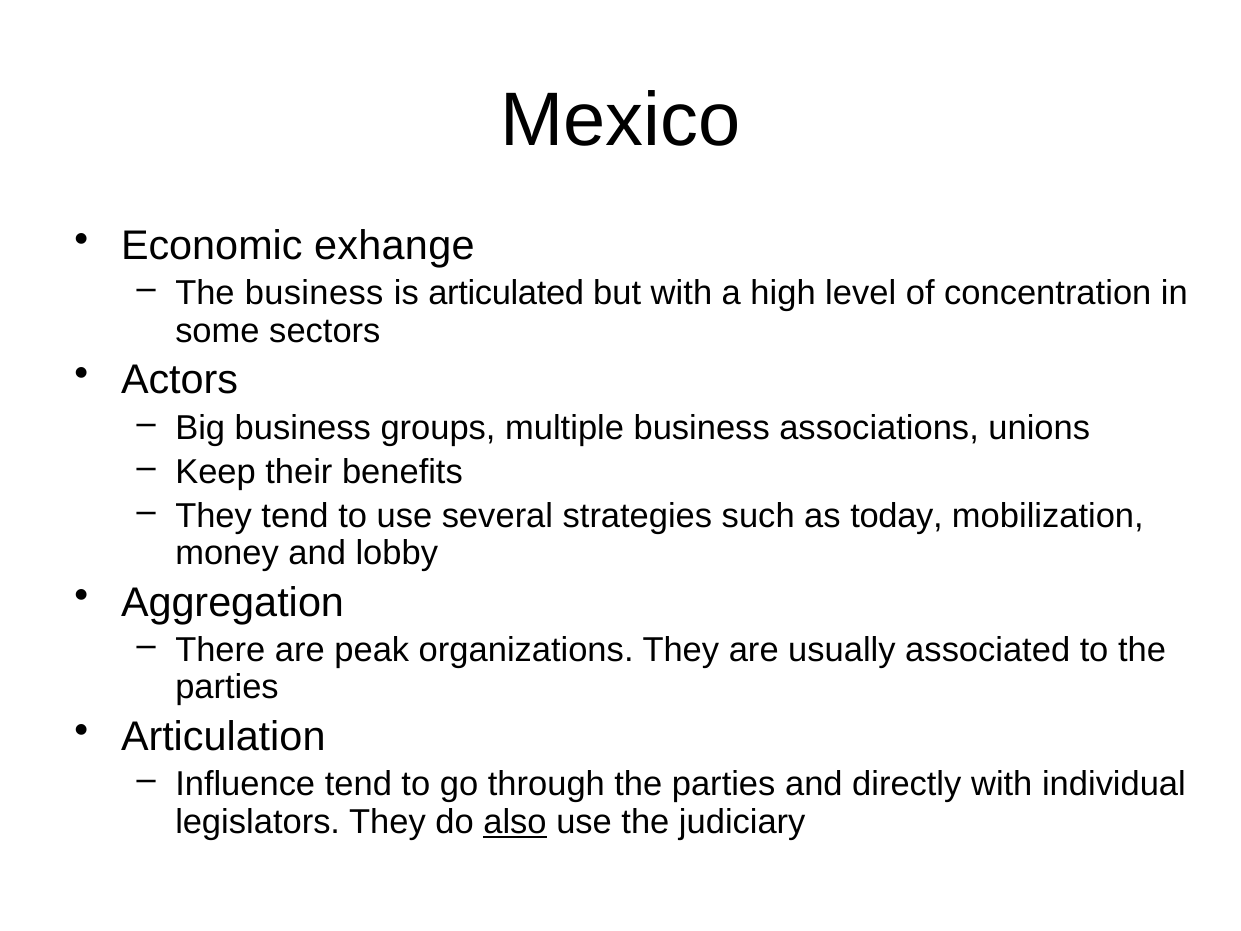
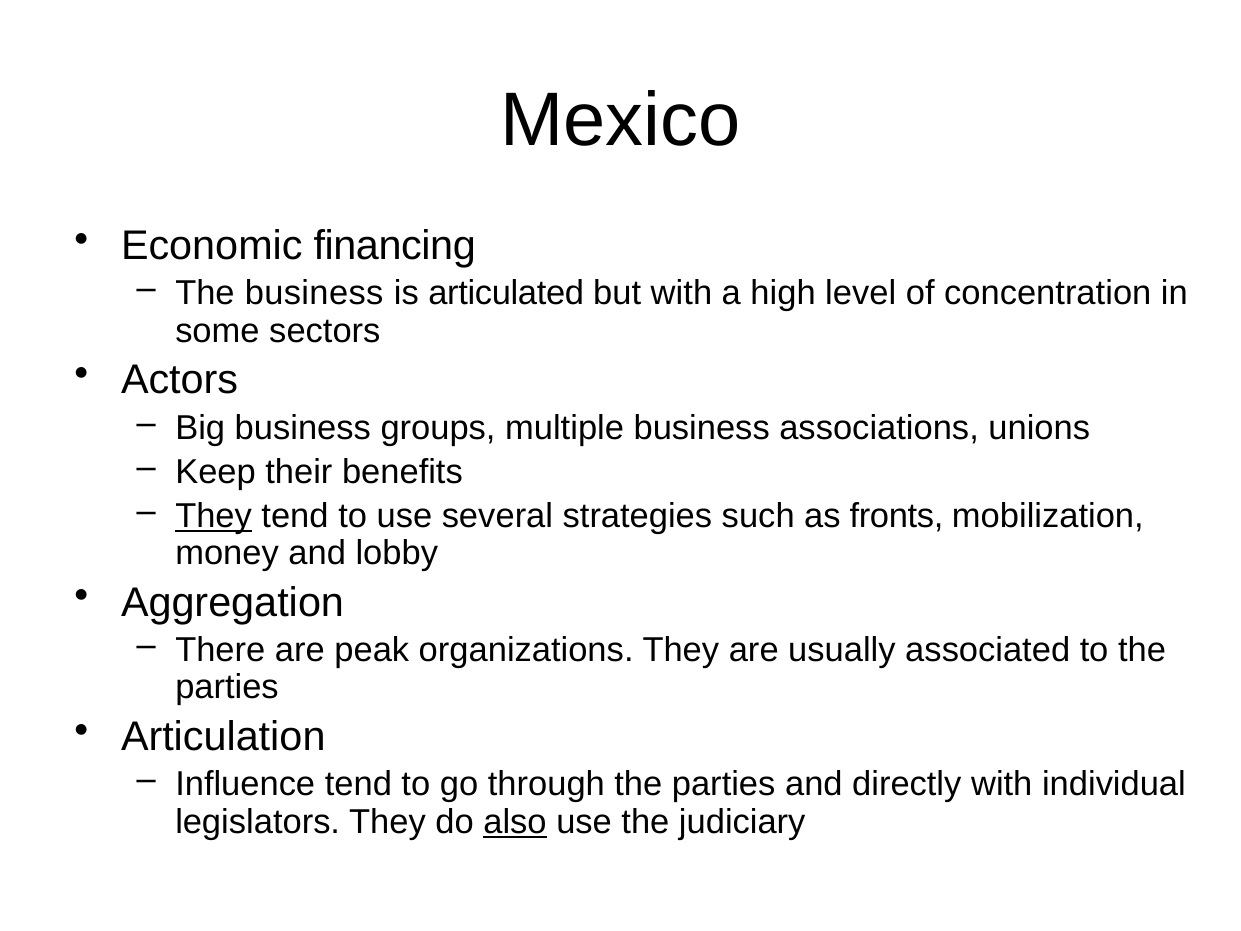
exhange: exhange -> financing
They at (214, 516) underline: none -> present
today: today -> fronts
